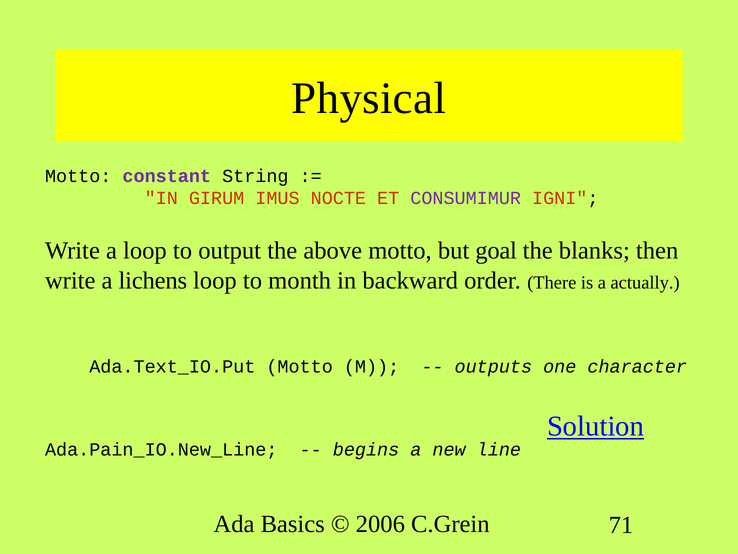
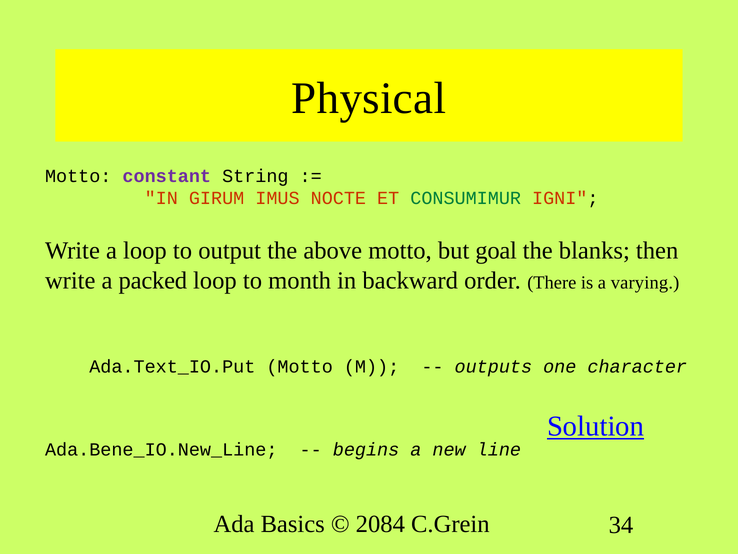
CONSUMIMUR colour: purple -> green
lichens: lichens -> packed
actually: actually -> varying
Ada.Pain_IO.New_Line: Ada.Pain_IO.New_Line -> Ada.Bene_IO.New_Line
2006: 2006 -> 2084
71: 71 -> 34
